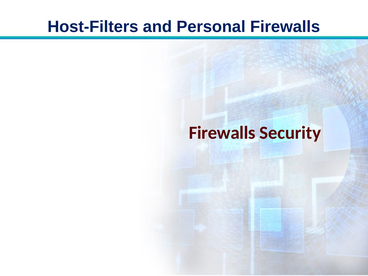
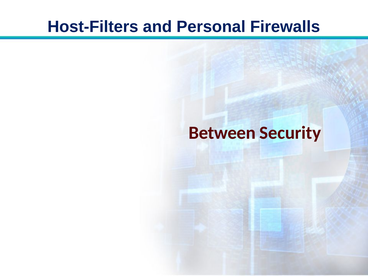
Firewalls at (222, 133): Firewalls -> Between
